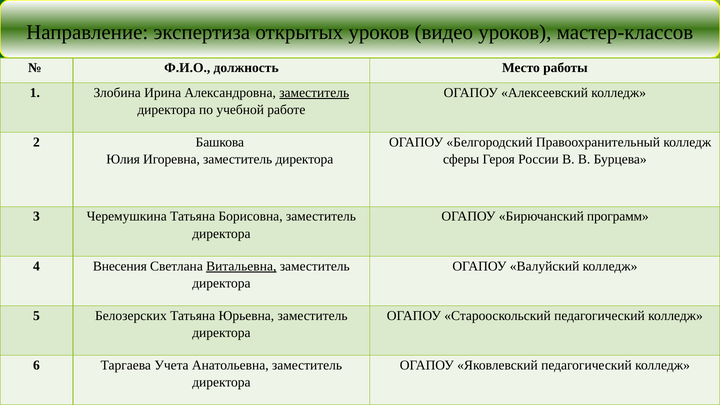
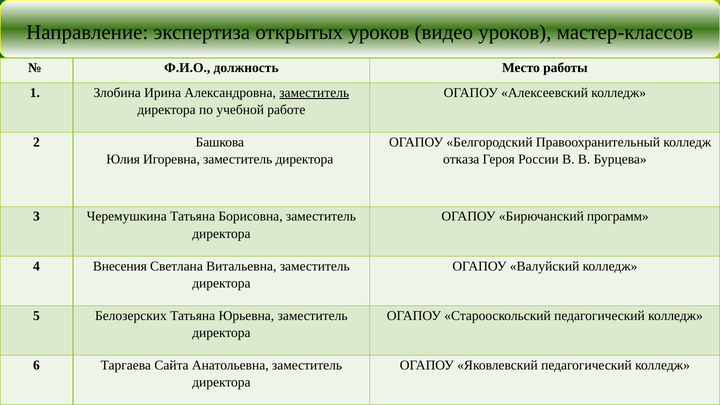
сферы: сферы -> отказа
Витальевна underline: present -> none
Учета: Учета -> Сайта
